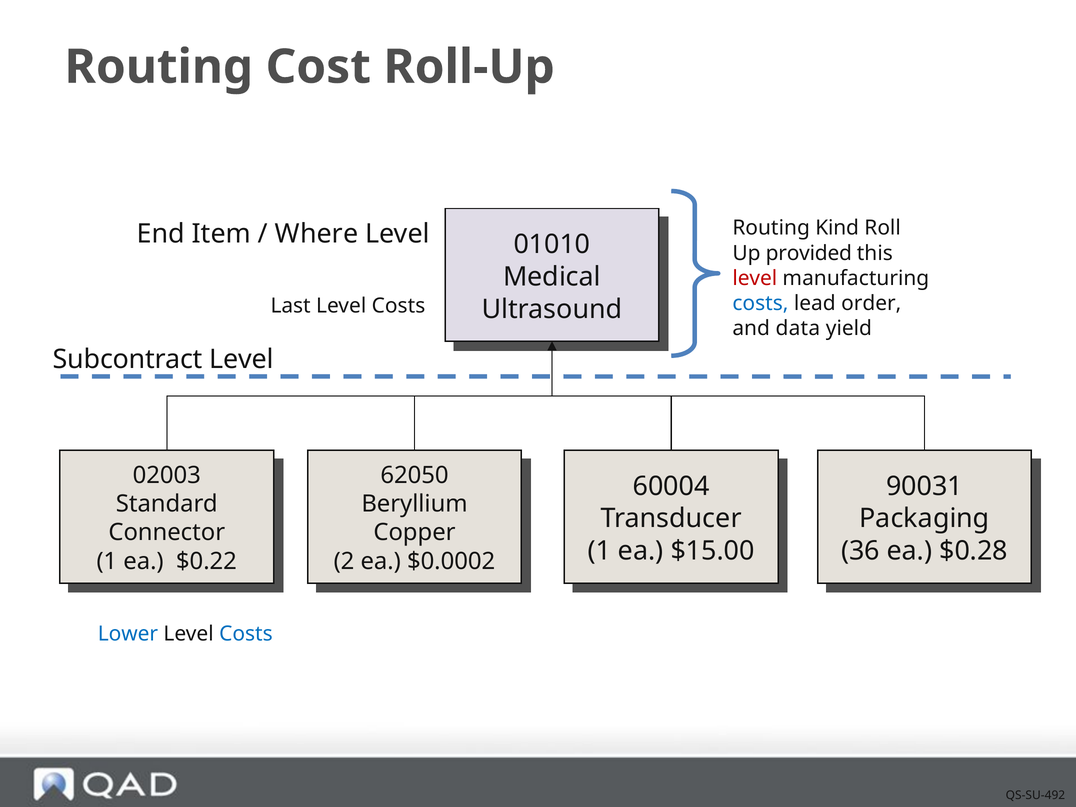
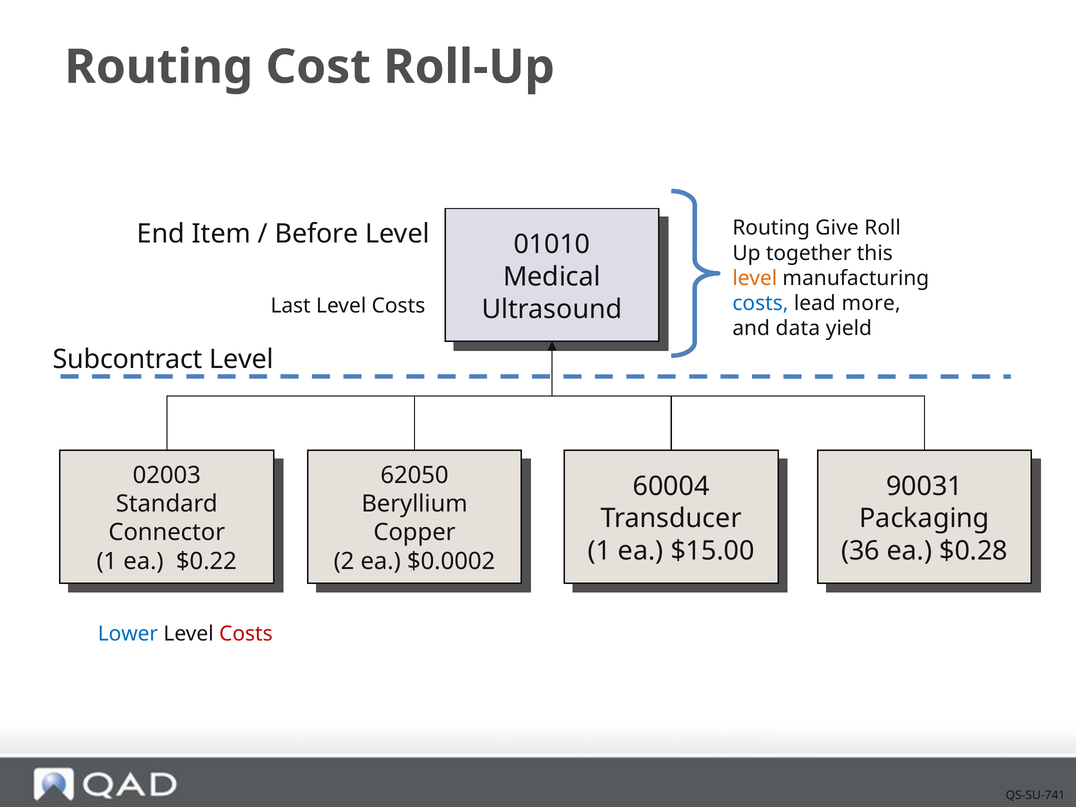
Kind: Kind -> Give
Where: Where -> Before
provided: provided -> together
level at (755, 278) colour: red -> orange
order: order -> more
Costs at (246, 634) colour: blue -> red
QS-SU-492: QS-SU-492 -> QS-SU-741
